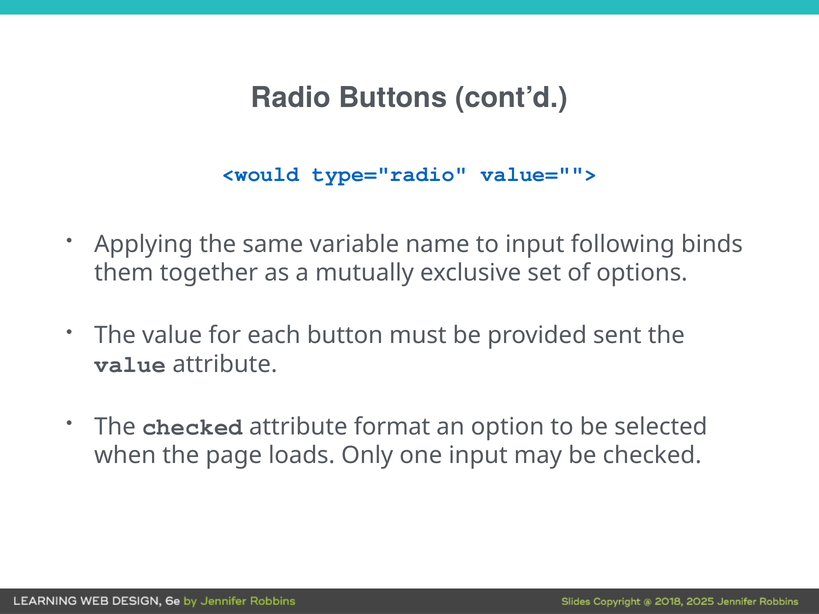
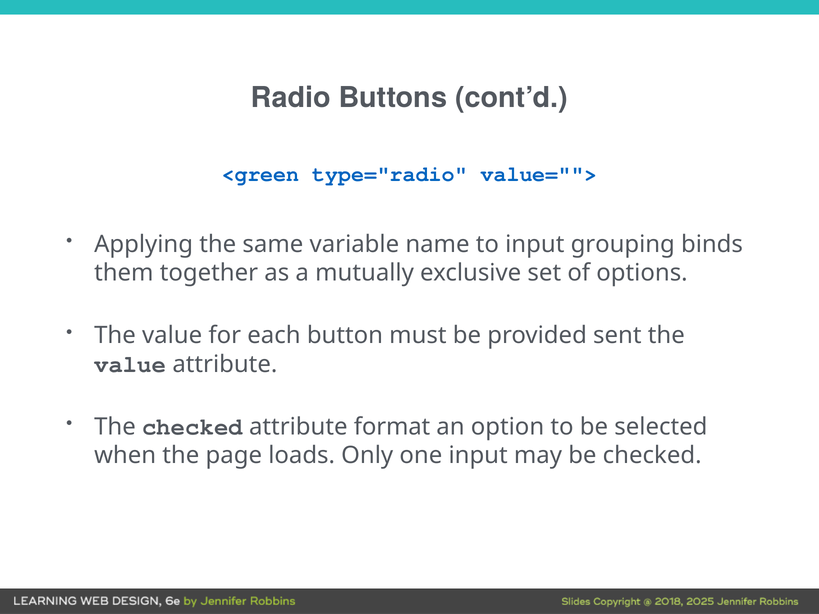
<would: <would -> <green
following: following -> grouping
